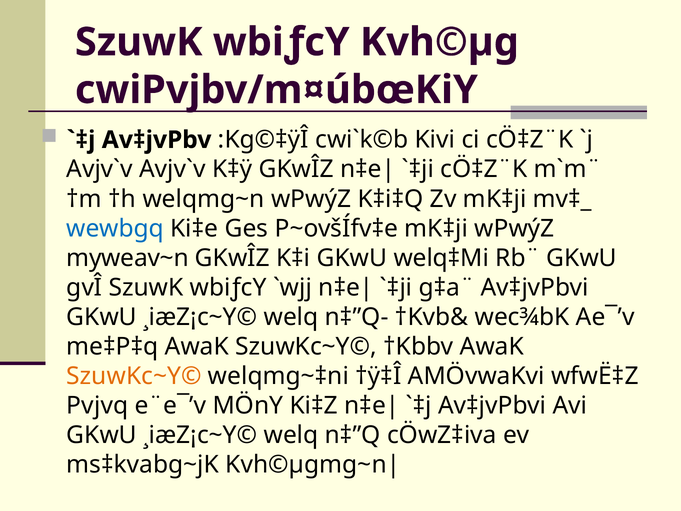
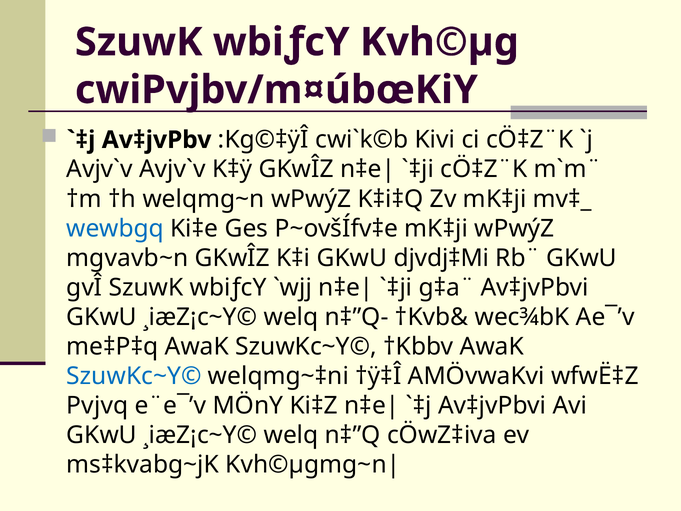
myweav~n: myweav~n -> mgvavb~n
welq‡Mi: welq‡Mi -> djvdj‡Mi
SzuwKc~Y© at (134, 376) colour: orange -> blue
